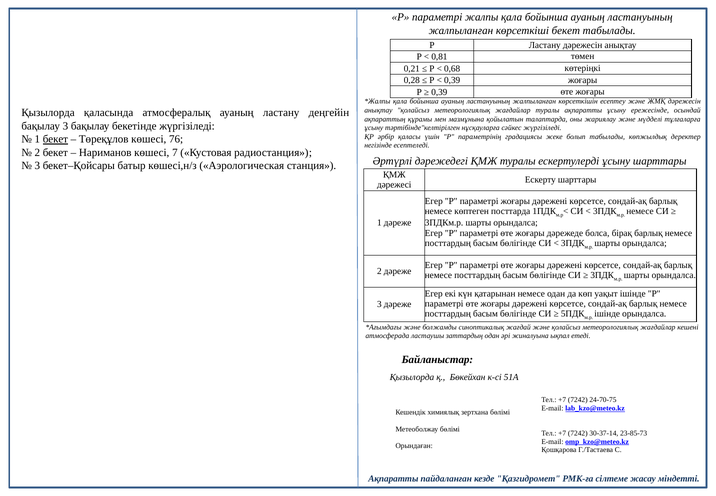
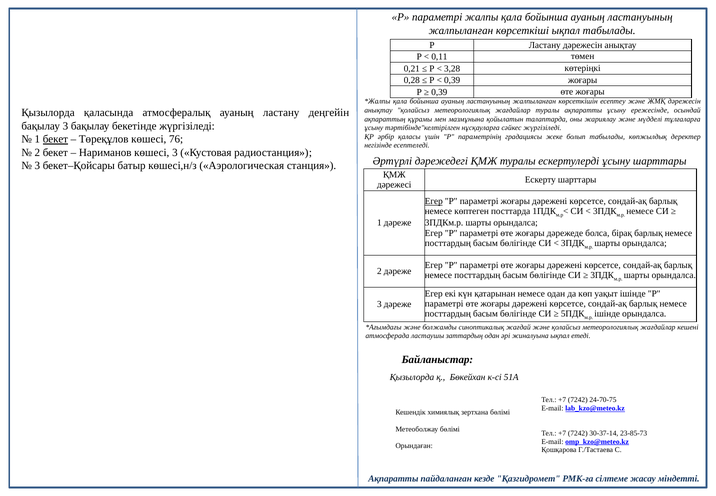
көрсеткіші бекет: бекет -> ықпал
0,81: 0,81 -> 0,11
0,68: 0,68 -> 3,28
көшесі 7: 7 -> 3
Егер at (434, 201) underline: none -> present
